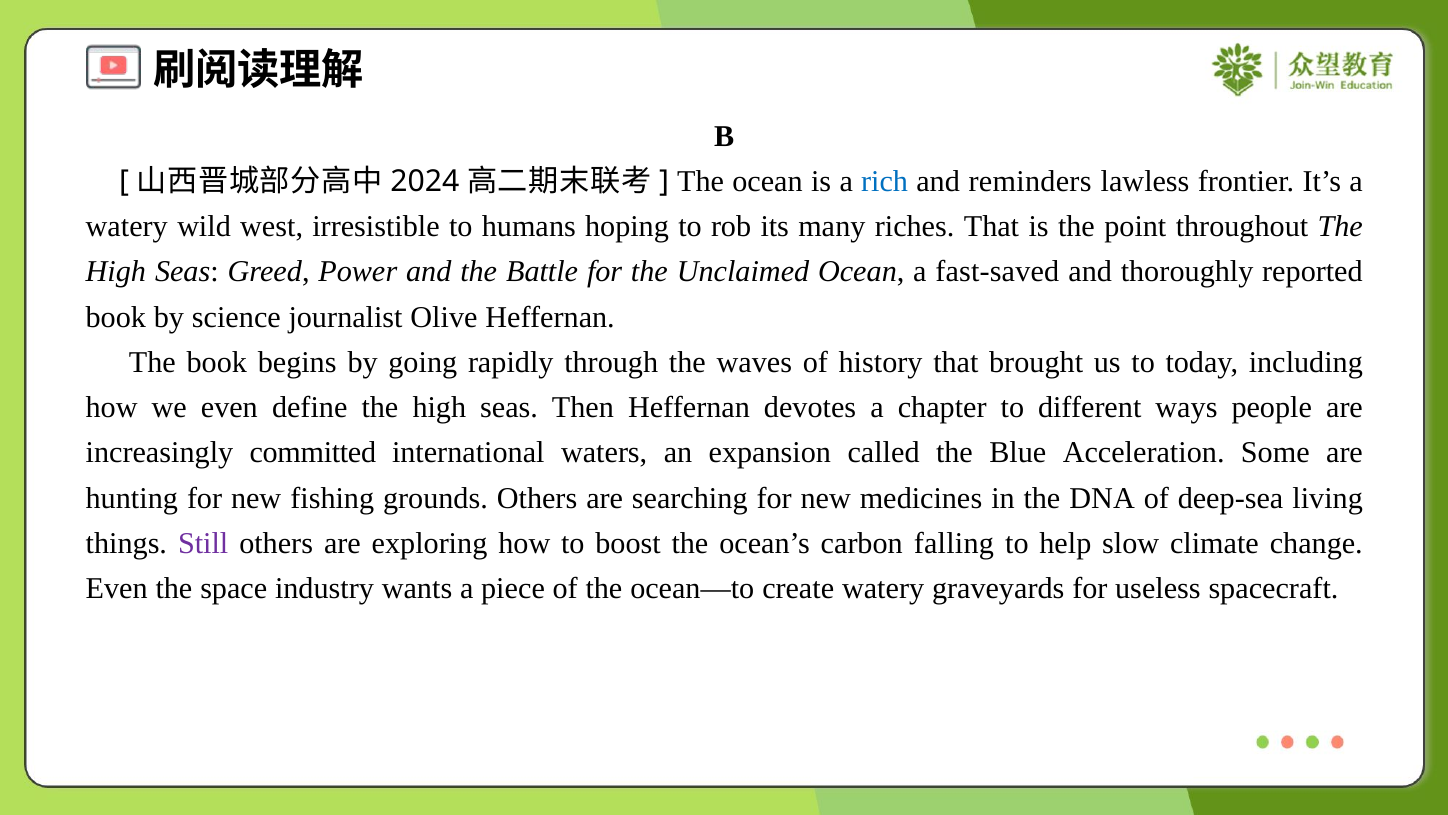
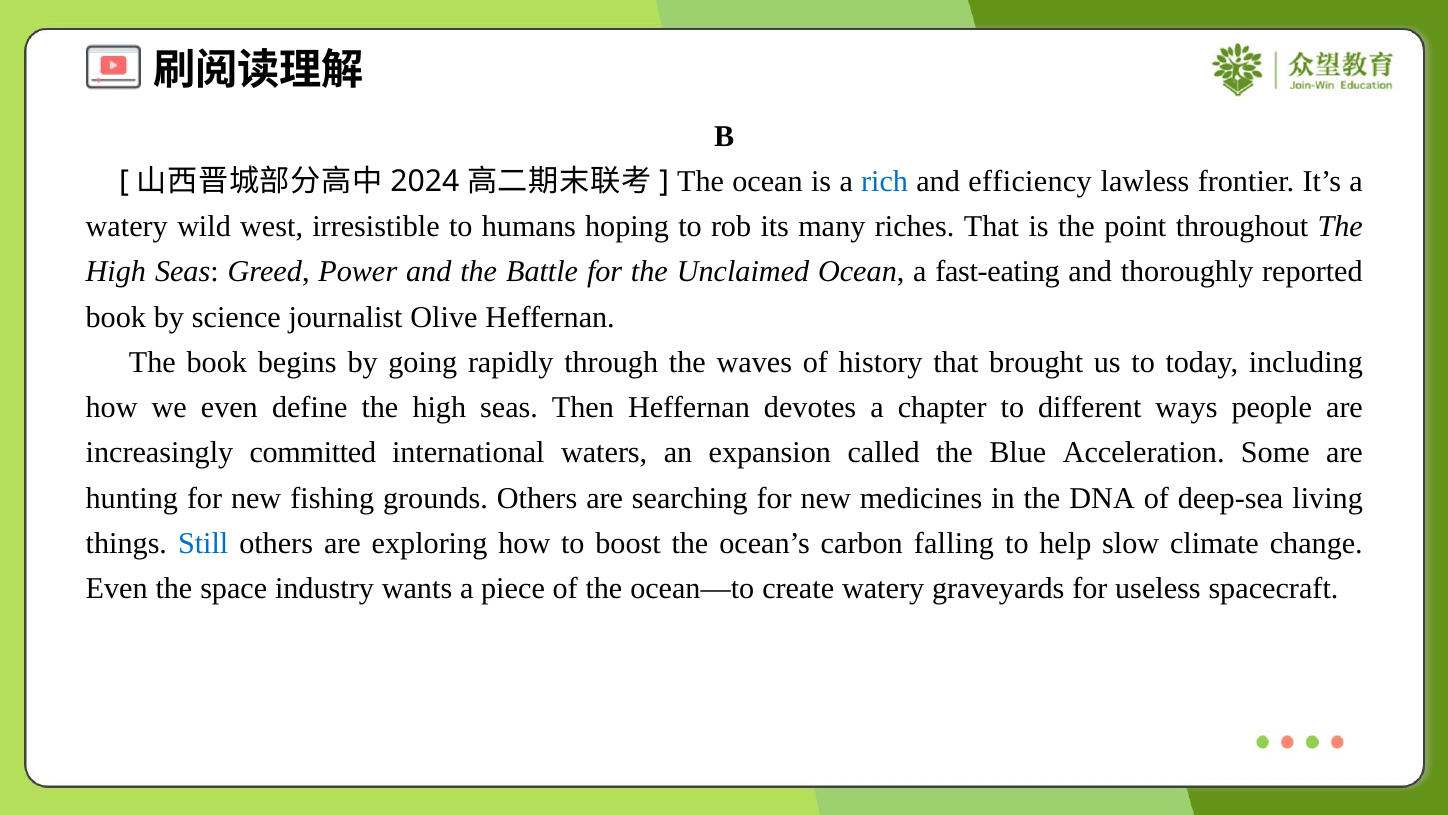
reminders: reminders -> efficiency
fast-saved: fast-saved -> fast-eating
Still colour: purple -> blue
